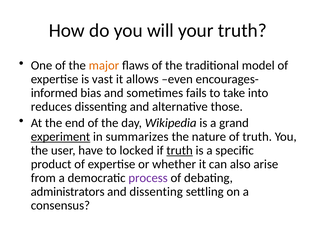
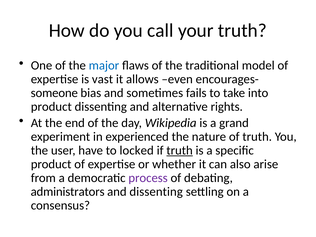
will: will -> call
major colour: orange -> blue
informed: informed -> someone
reduces at (51, 107): reduces -> product
those: those -> rights
experiment underline: present -> none
summarizes: summarizes -> experienced
